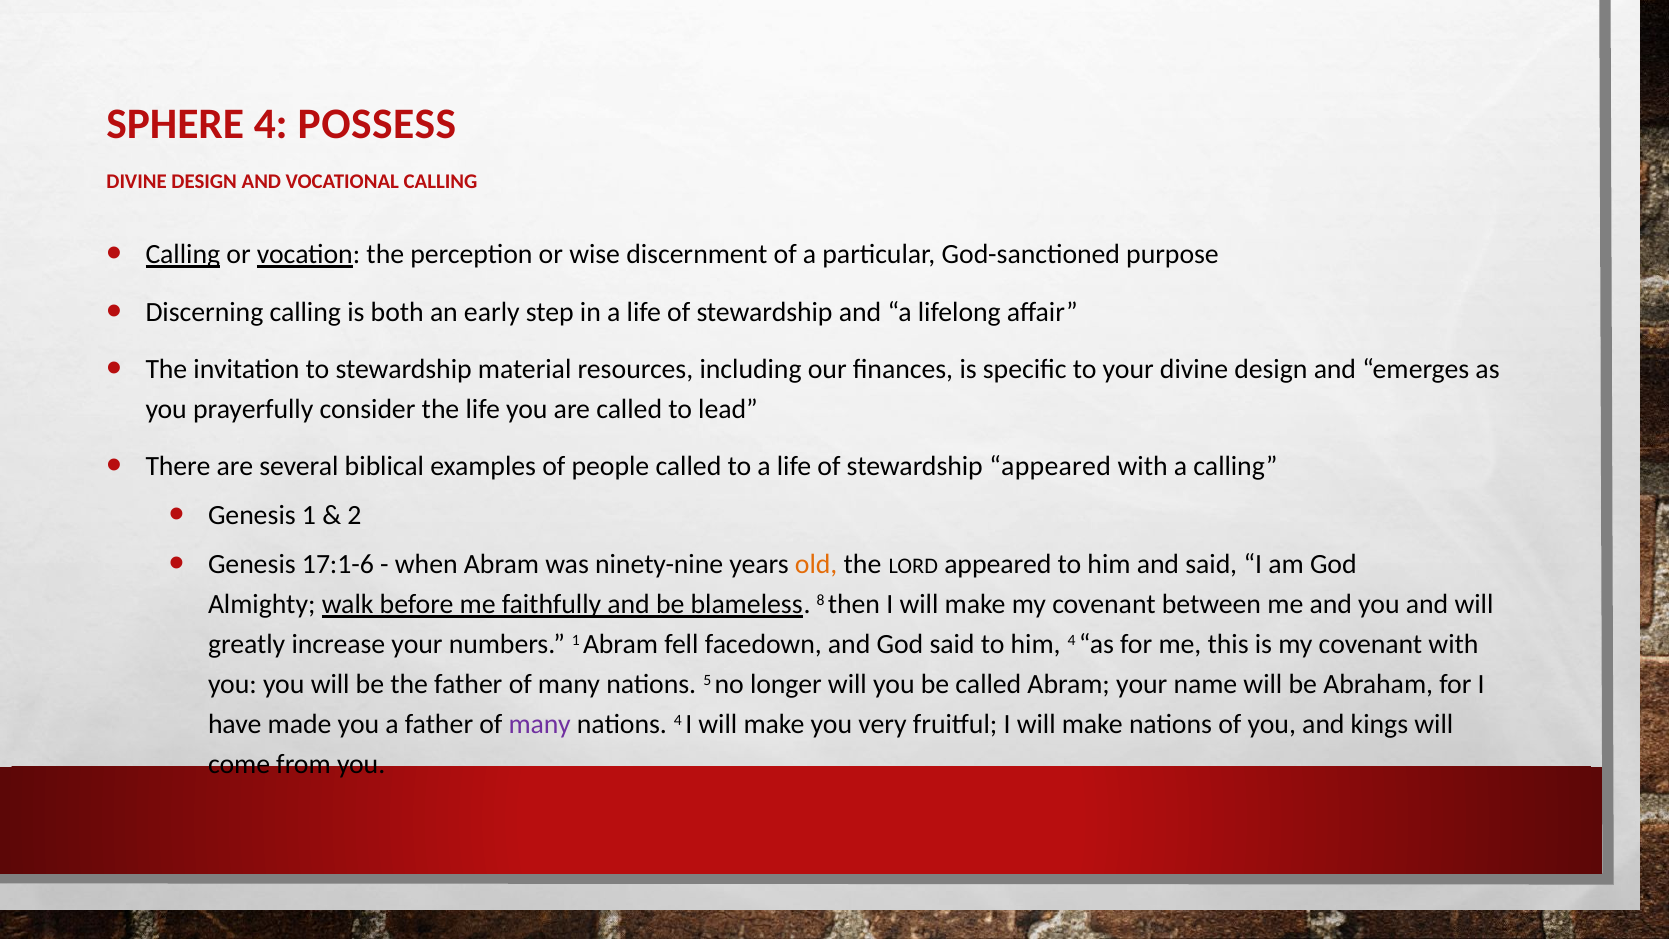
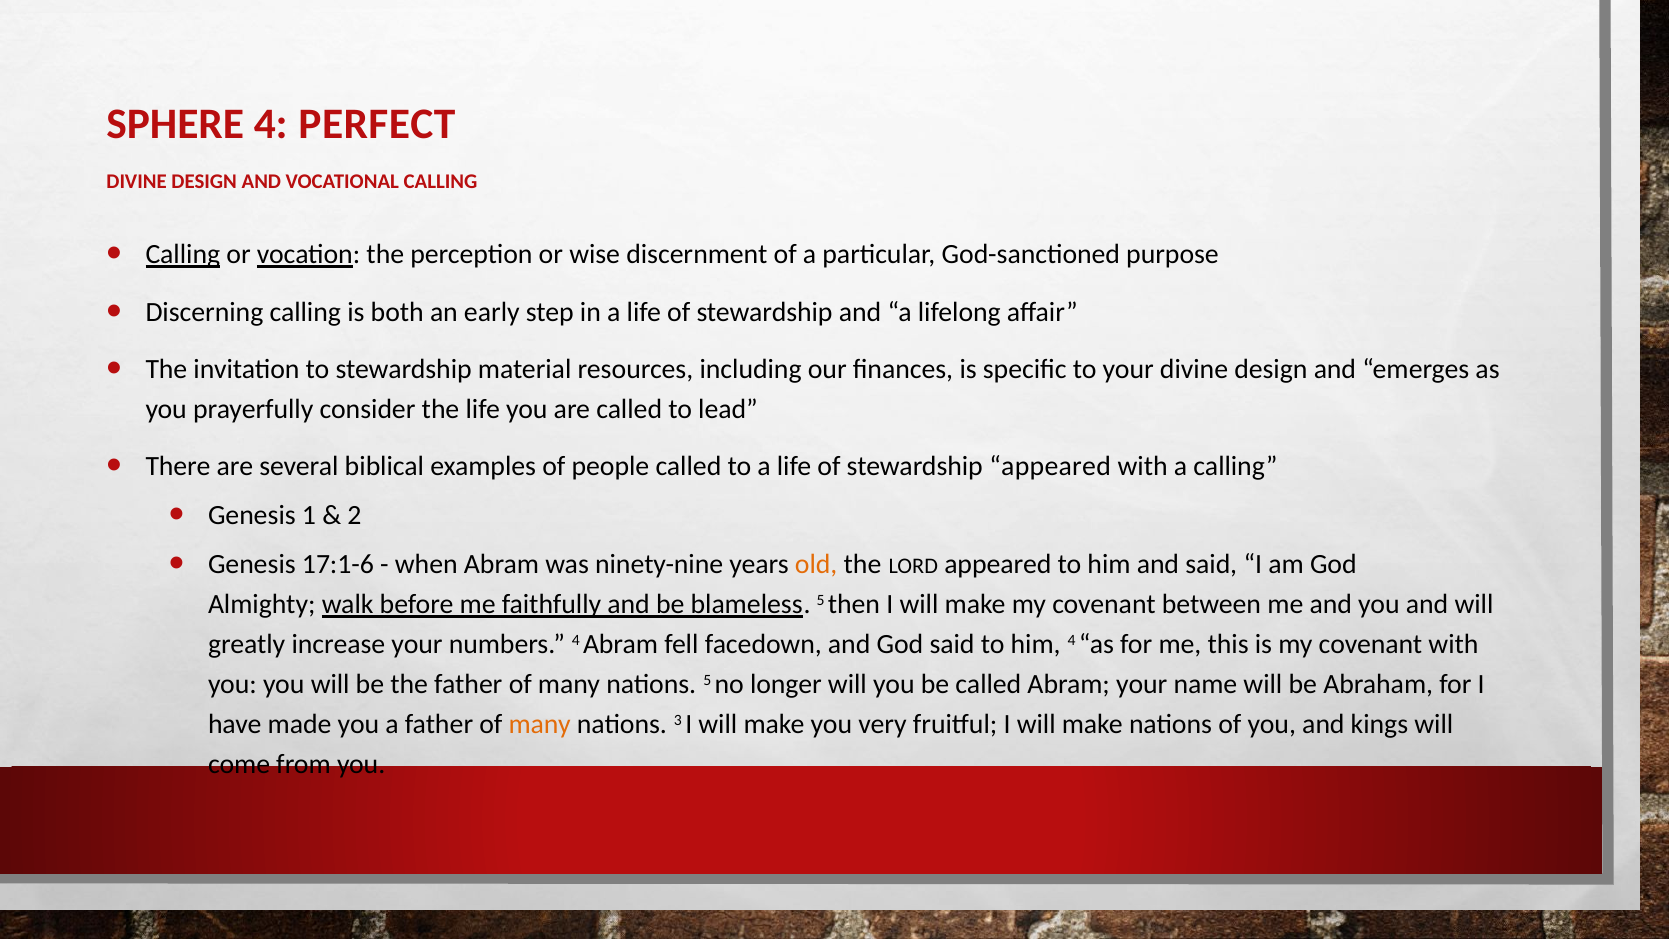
POSSESS: POSSESS -> PERFECT
blameless 8: 8 -> 5
numbers 1: 1 -> 4
many at (540, 724) colour: purple -> orange
nations 4: 4 -> 3
